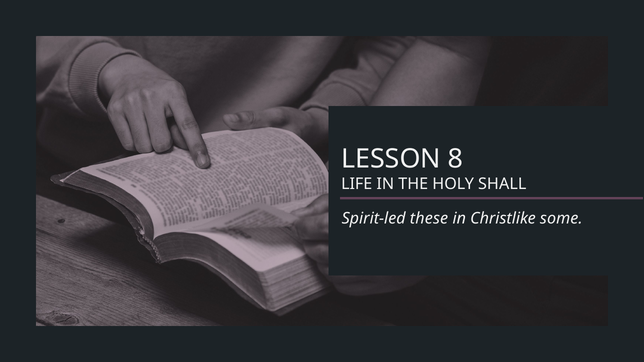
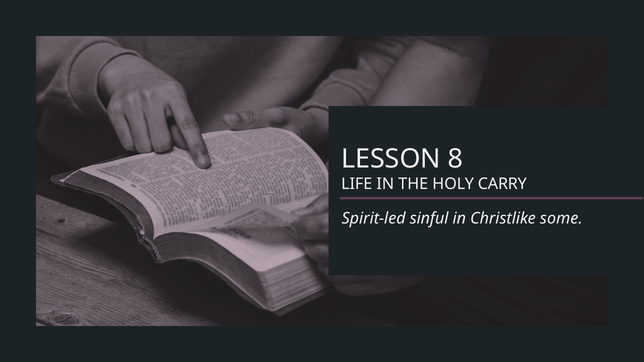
SHALL: SHALL -> CARRY
these: these -> sinful
